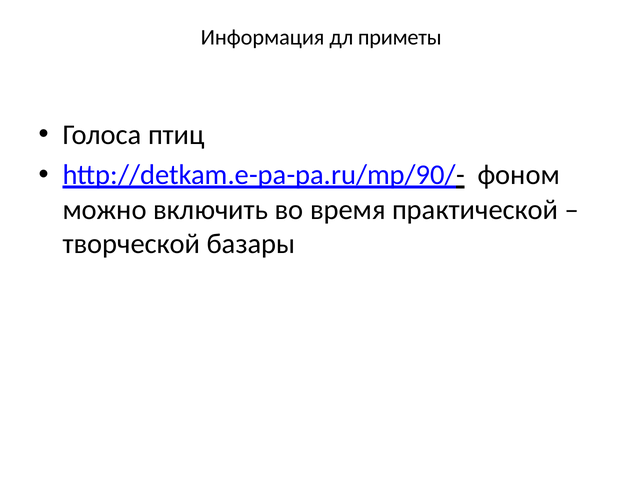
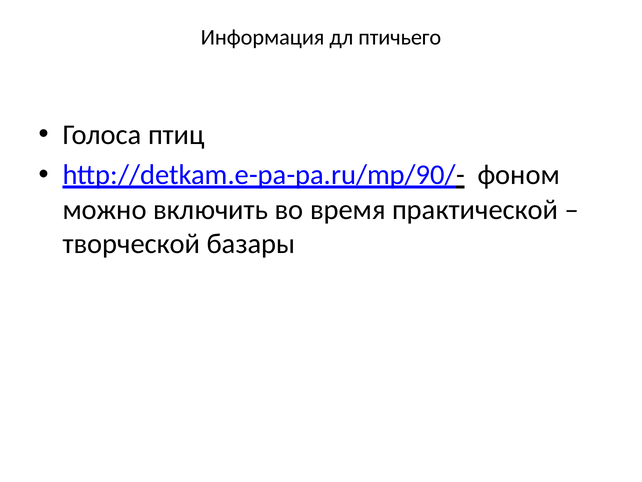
приметы: приметы -> птичьего
